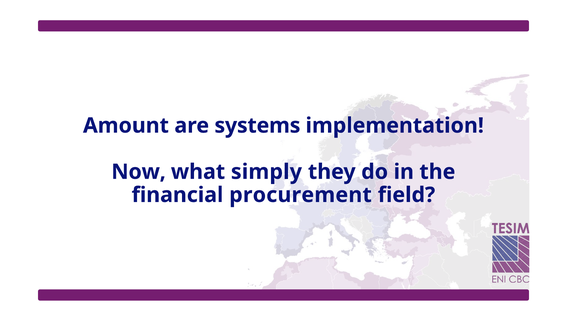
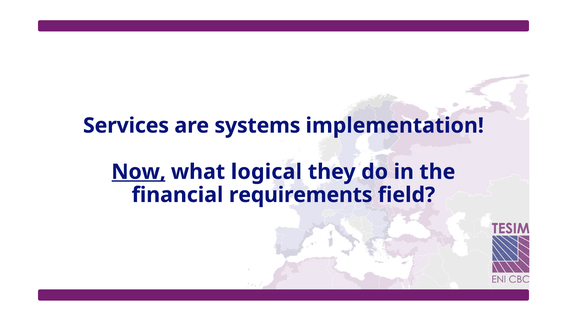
Amount: Amount -> Services
Now underline: none -> present
simply: simply -> logical
procurement: procurement -> requirements
